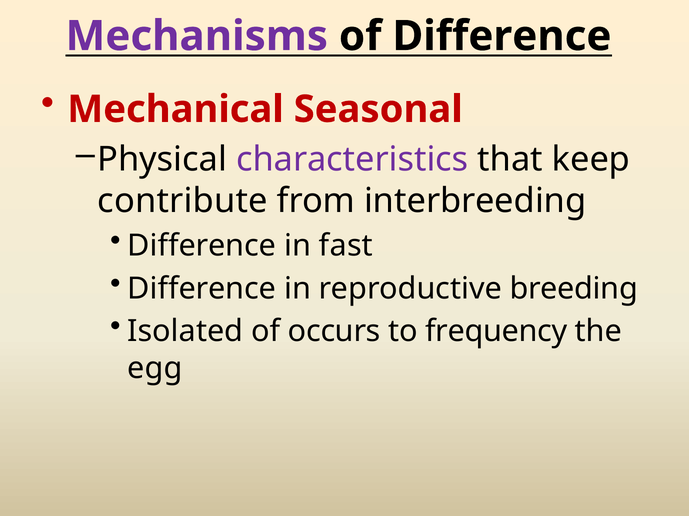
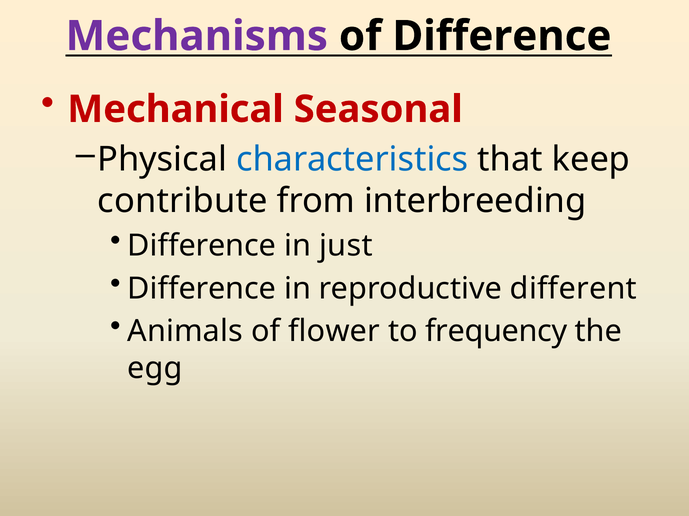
characteristics colour: purple -> blue
fast: fast -> just
breeding: breeding -> different
Isolated: Isolated -> Animals
occurs: occurs -> flower
